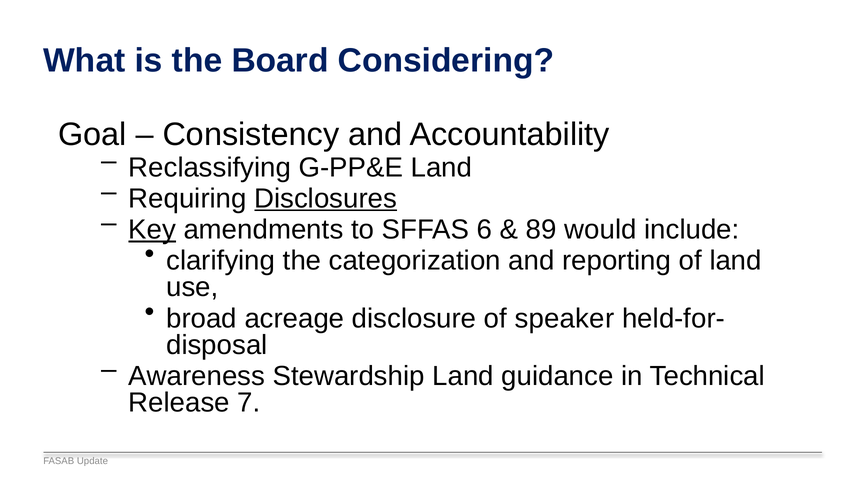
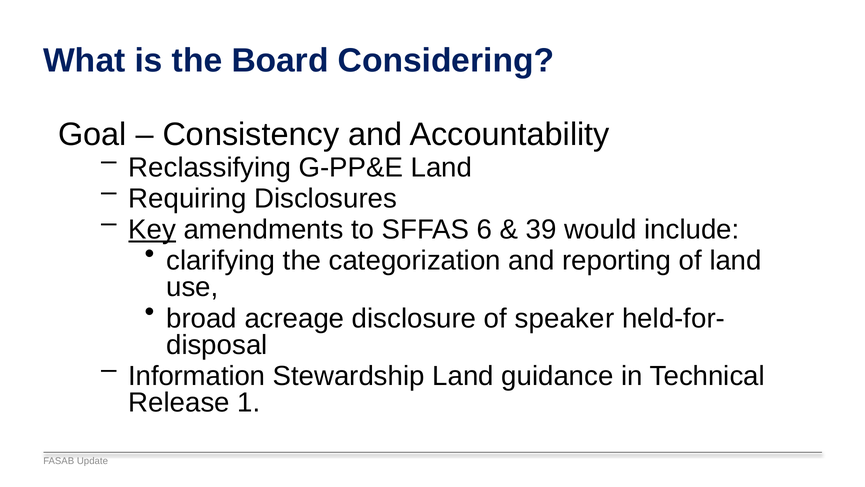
Disclosures underline: present -> none
89: 89 -> 39
Awareness: Awareness -> Information
7: 7 -> 1
